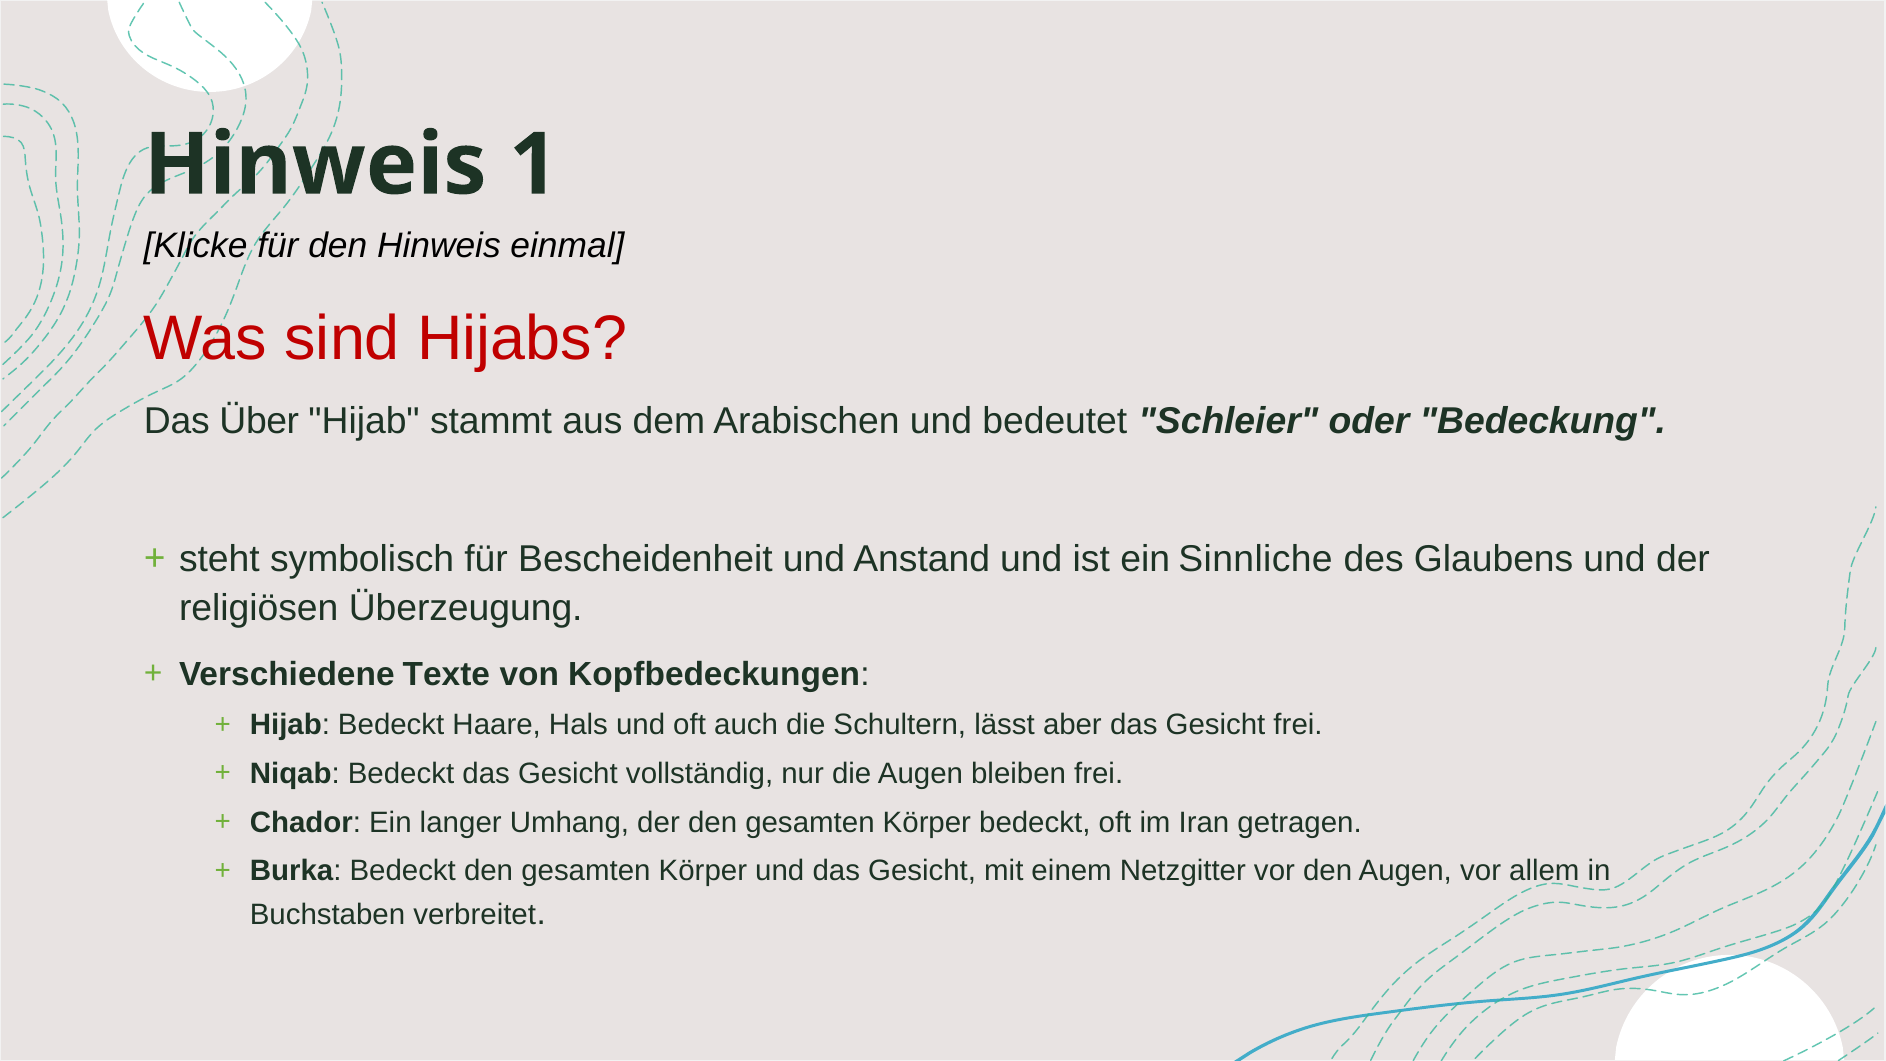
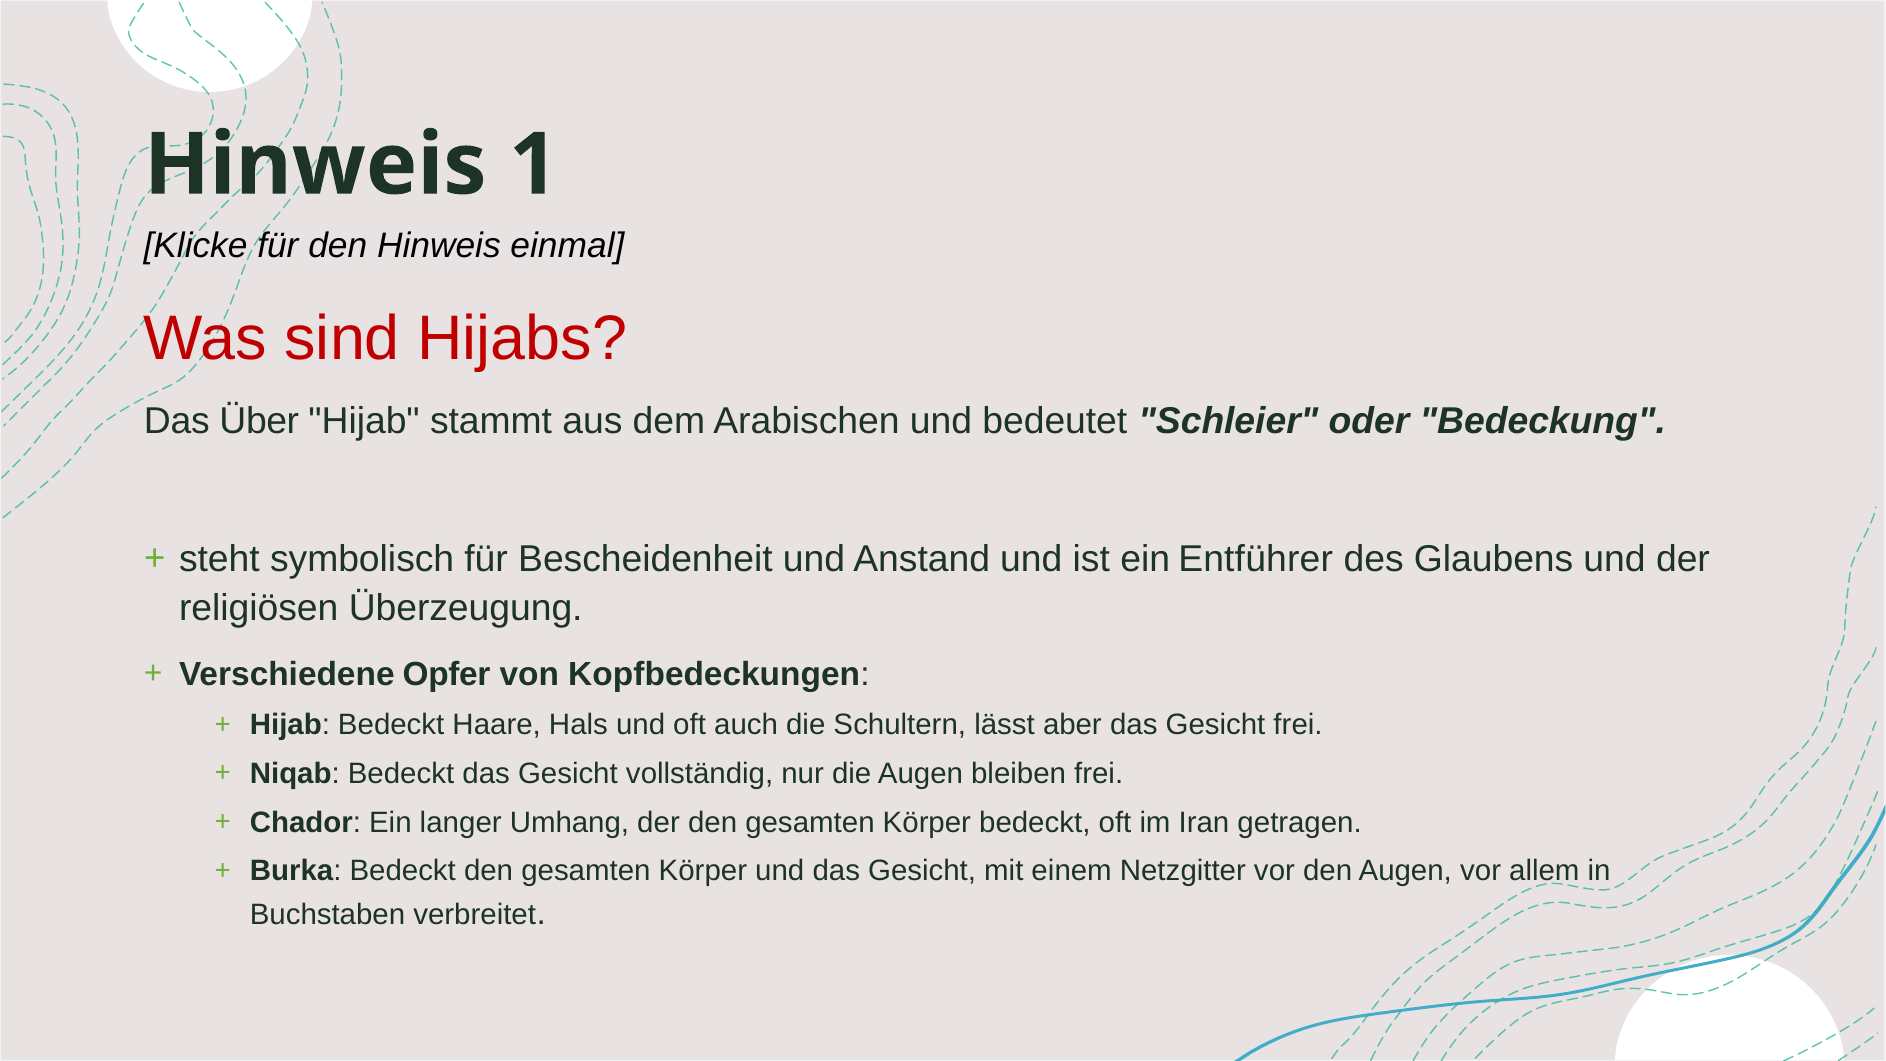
Sinnliche: Sinnliche -> Entführer
Texte: Texte -> Opfer
